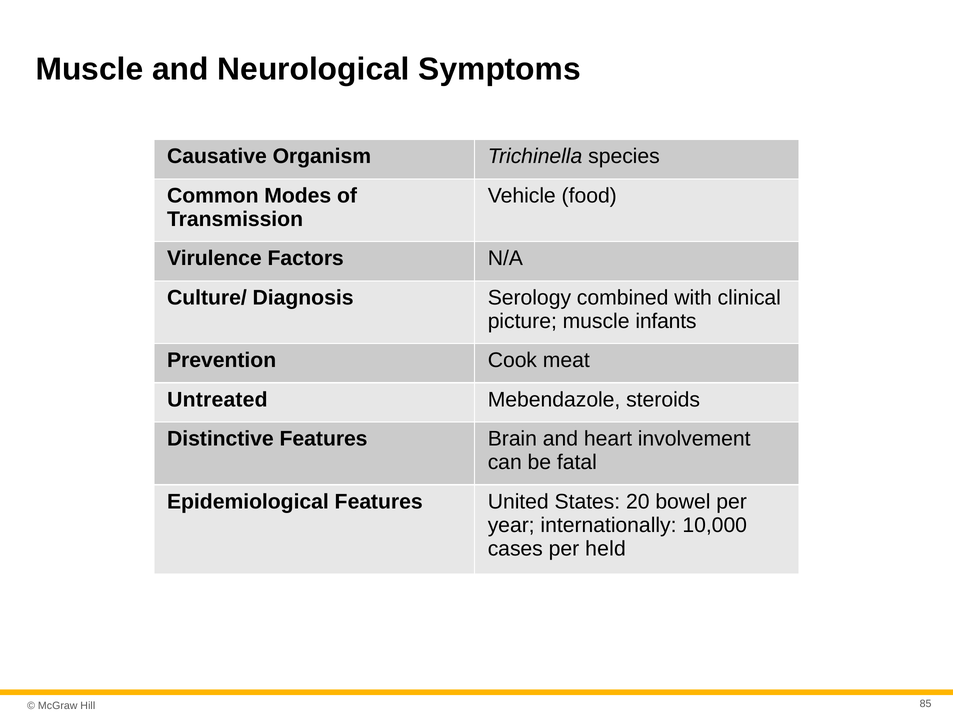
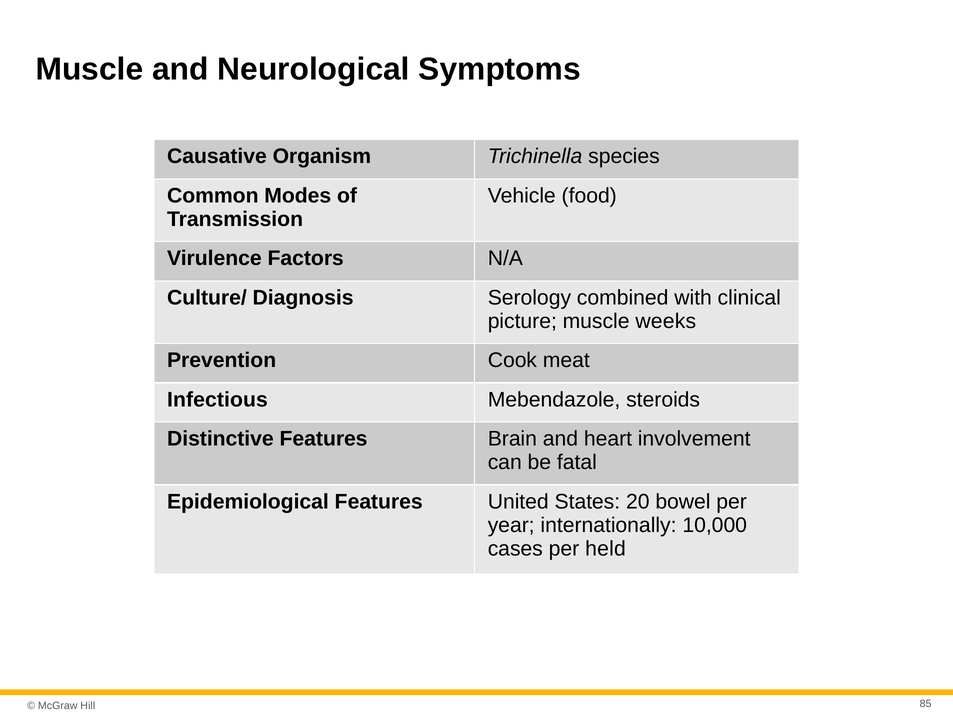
infants: infants -> weeks
Untreated: Untreated -> Infectious
